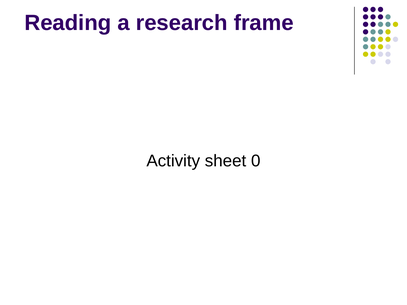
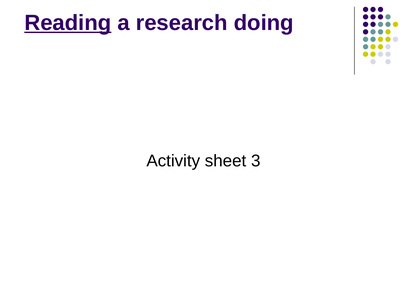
Reading underline: none -> present
frame: frame -> doing
0: 0 -> 3
